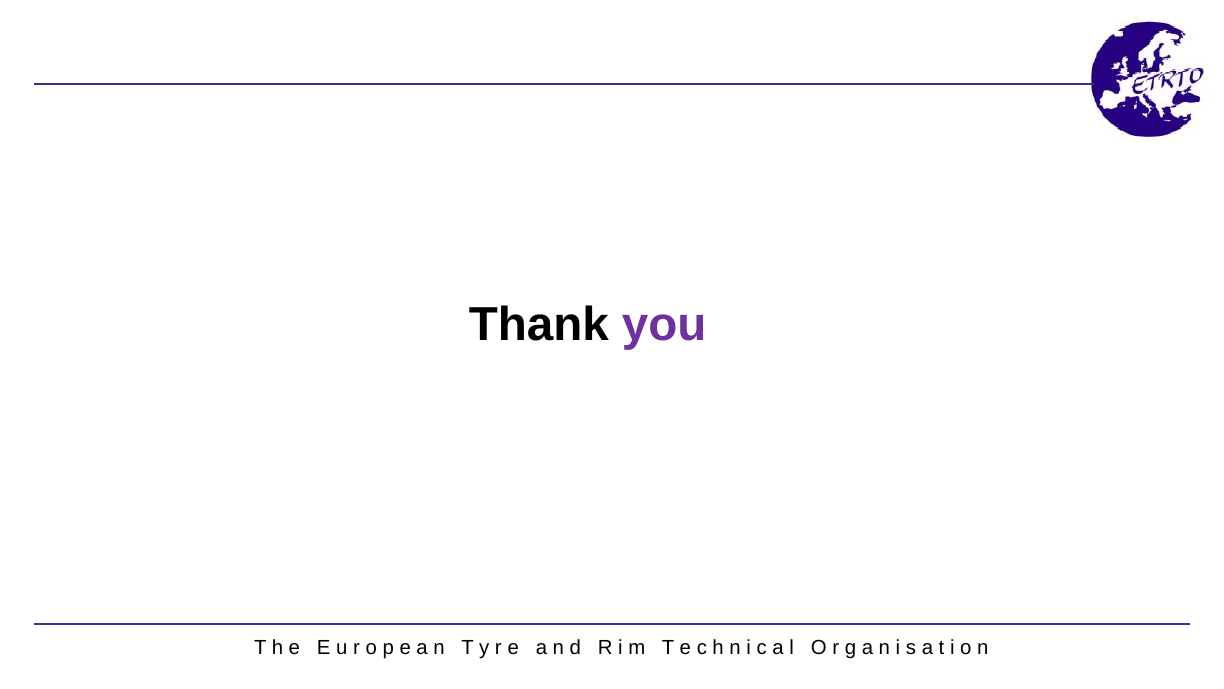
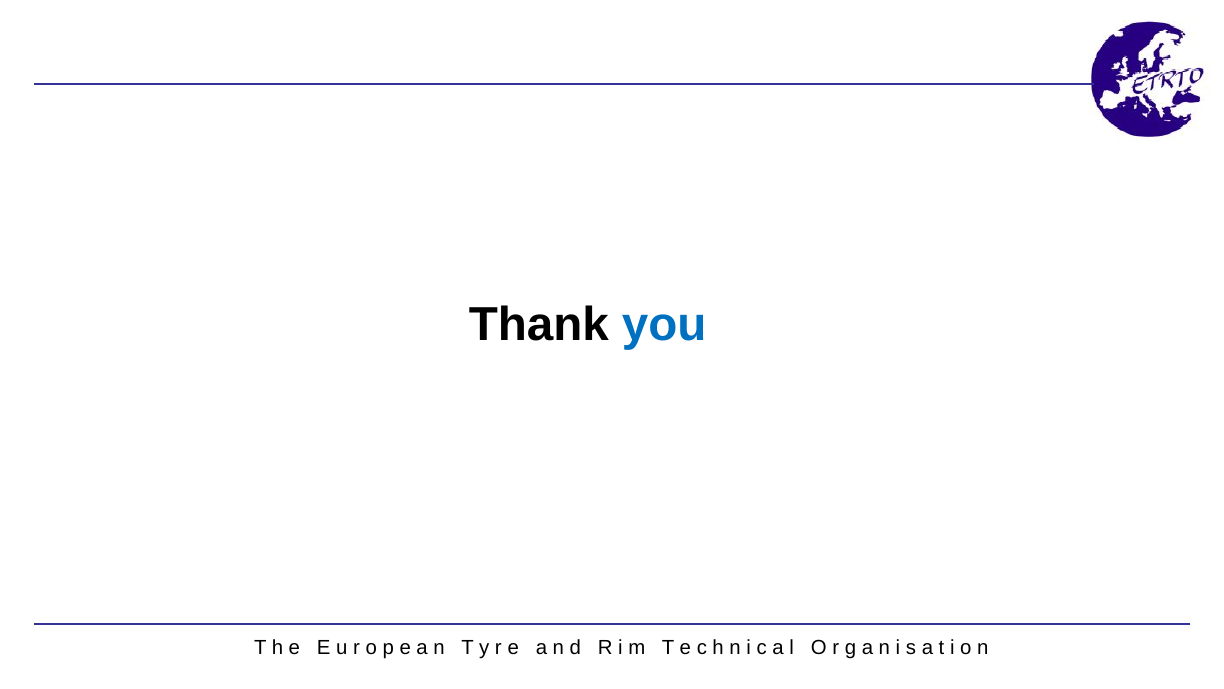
you colour: purple -> blue
